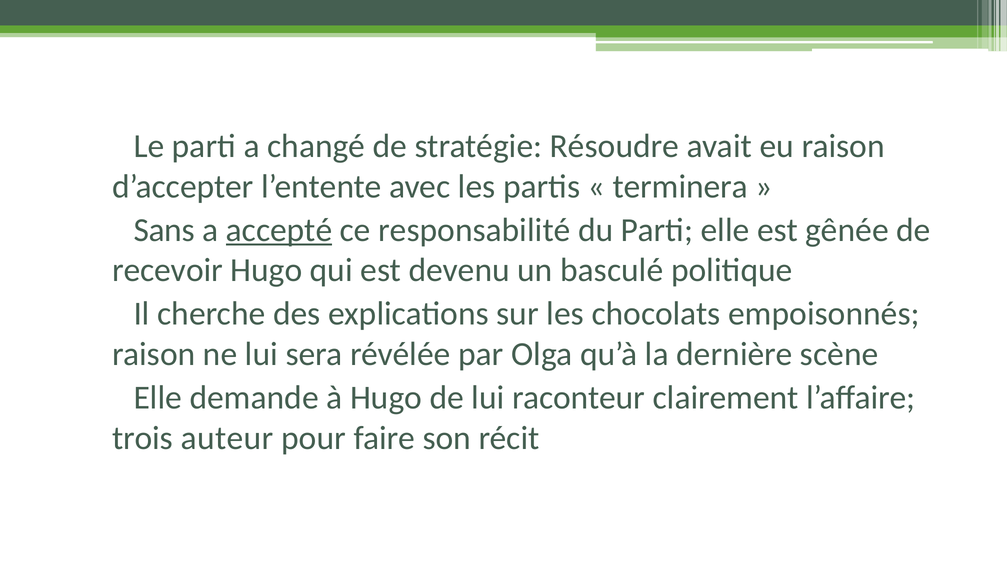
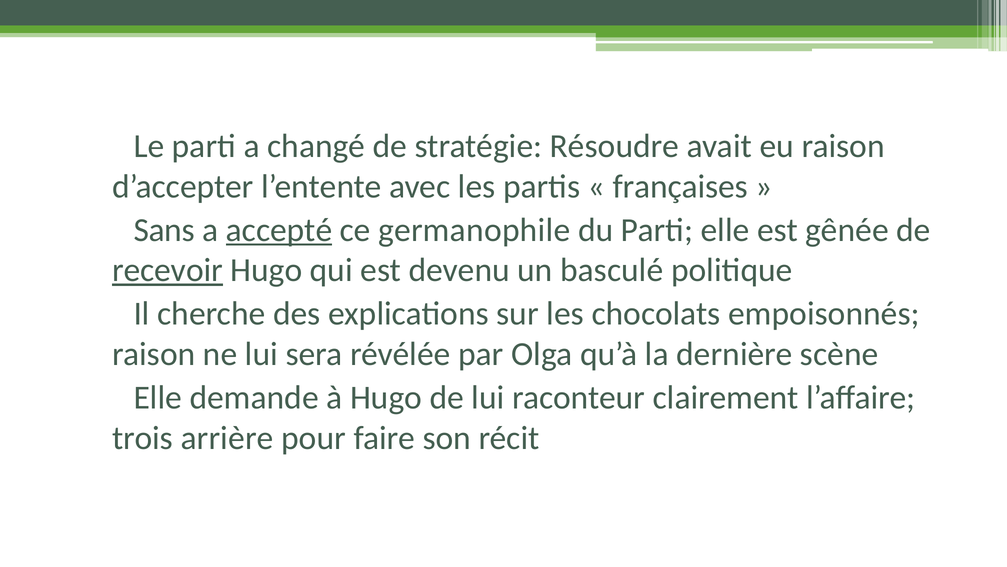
terminera: terminera -> françaises
responsabilité: responsabilité -> germanophile
recevoir underline: none -> present
auteur: auteur -> arrière
